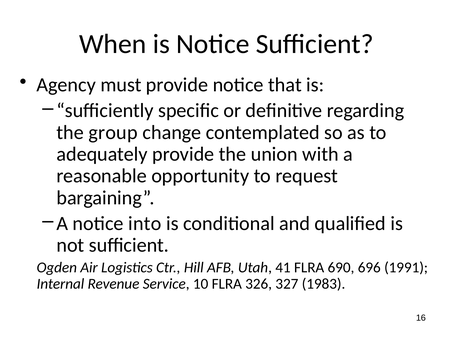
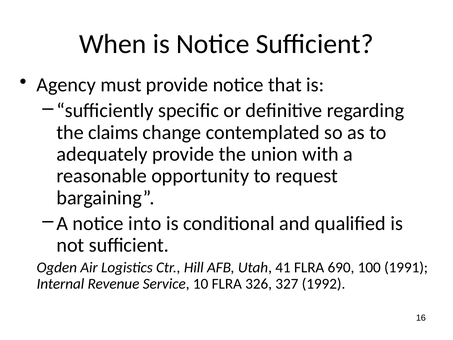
group: group -> claims
696: 696 -> 100
1983: 1983 -> 1992
